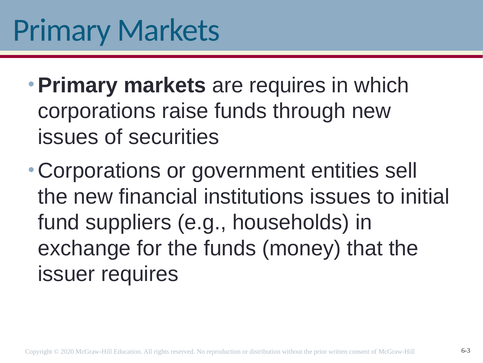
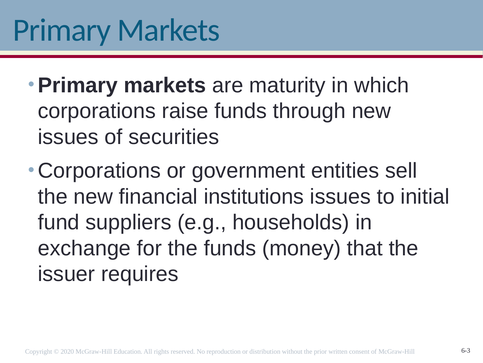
are requires: requires -> maturity
